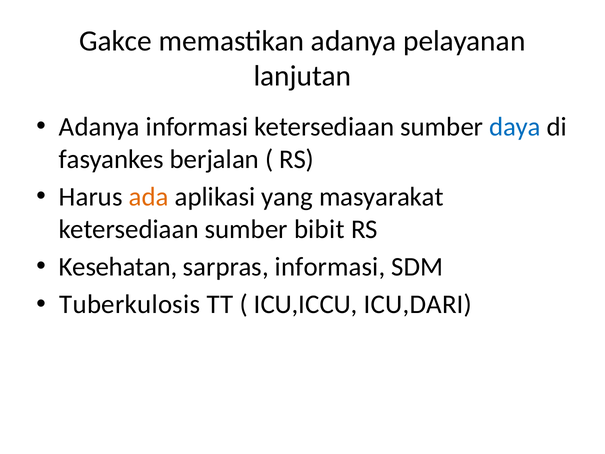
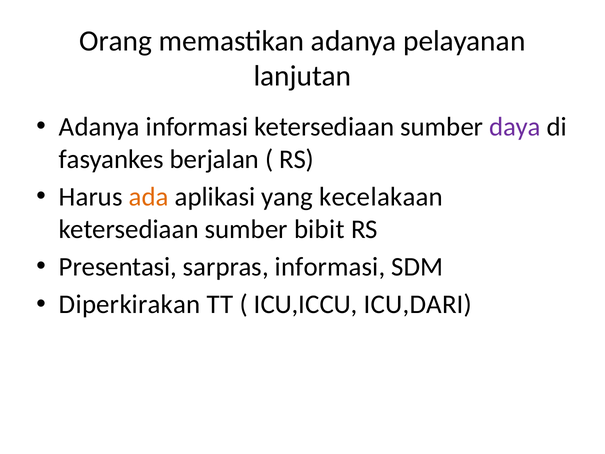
Gakce: Gakce -> Orang
daya colour: blue -> purple
masyarakat: masyarakat -> kecelakaan
Kesehatan: Kesehatan -> Presentasi
Tuberkulosis: Tuberkulosis -> Diperkirakan
